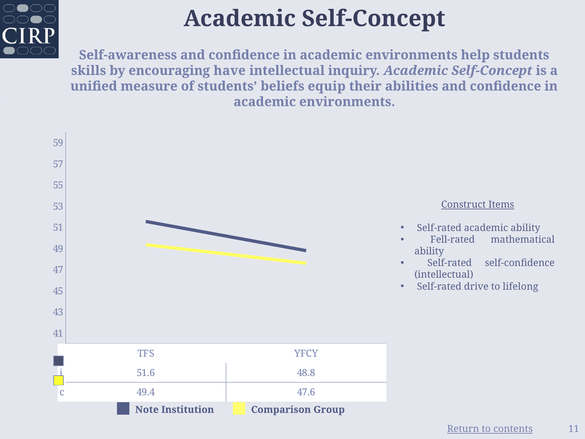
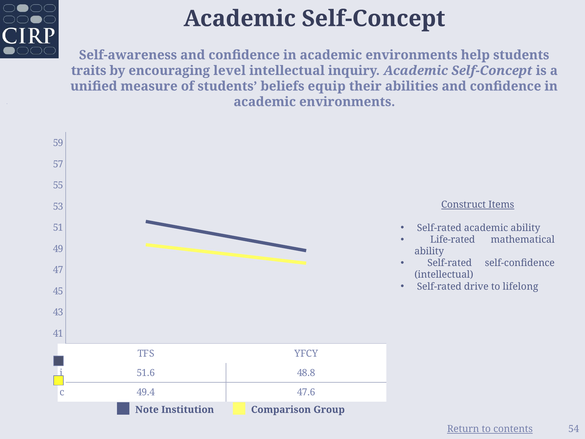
skills: skills -> traits
have: have -> level
Fell-rated: Fell-rated -> Life-rated
11: 11 -> 54
